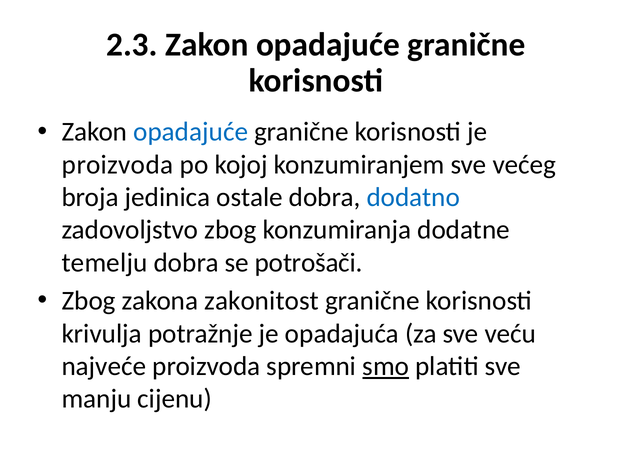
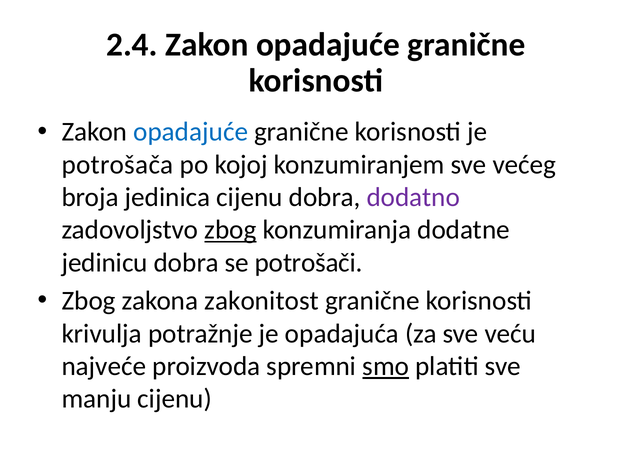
2.3: 2.3 -> 2.4
proizvoda at (118, 165): proizvoda -> potrošača
jedinica ostale: ostale -> cijenu
dodatno colour: blue -> purple
zbog at (230, 230) underline: none -> present
temelju: temelju -> jedinicu
